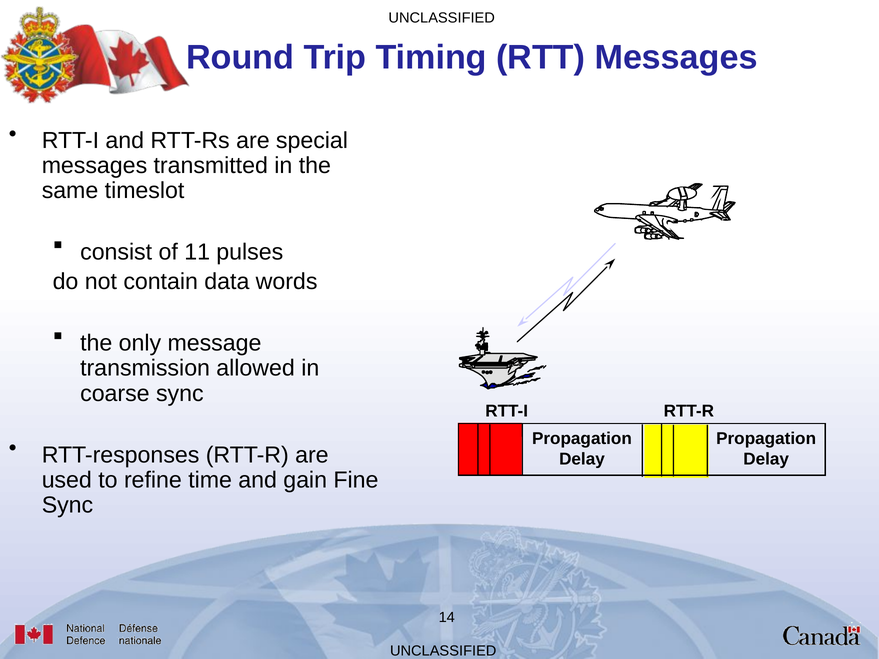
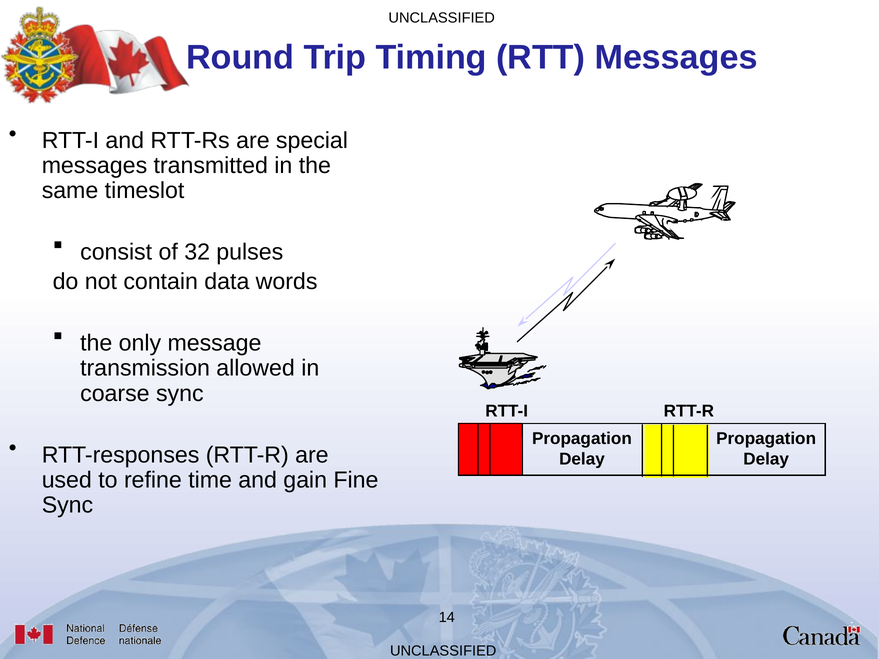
11: 11 -> 32
